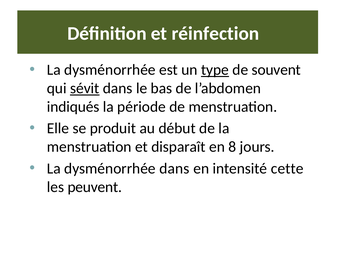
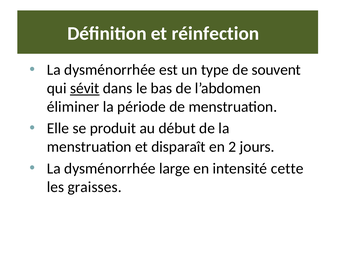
type underline: present -> none
indiqués: indiqués -> éliminer
8: 8 -> 2
dysménorrhée dans: dans -> large
peuvent: peuvent -> graisses
